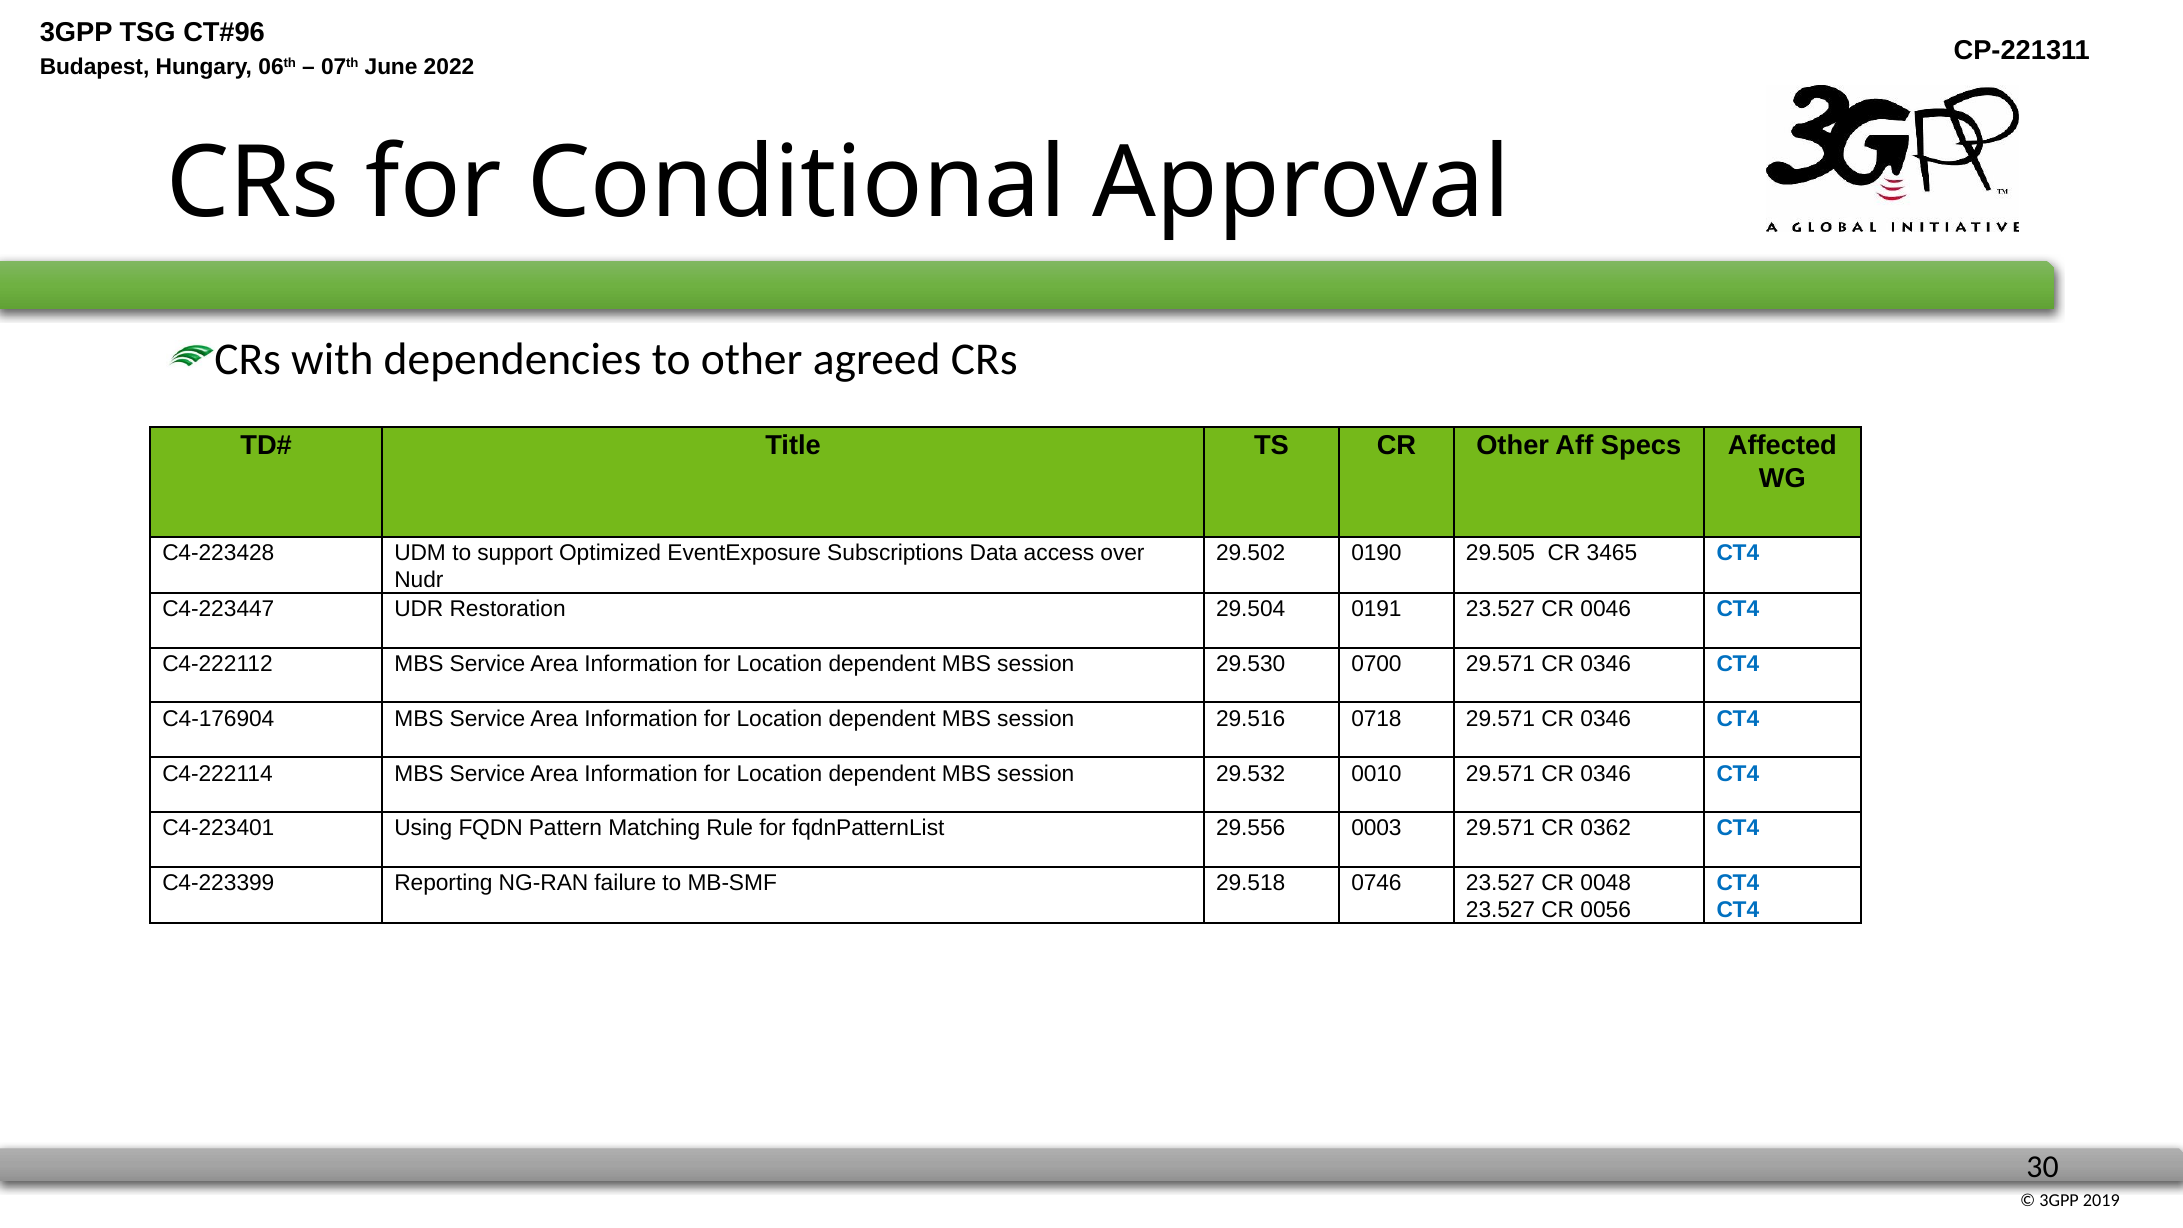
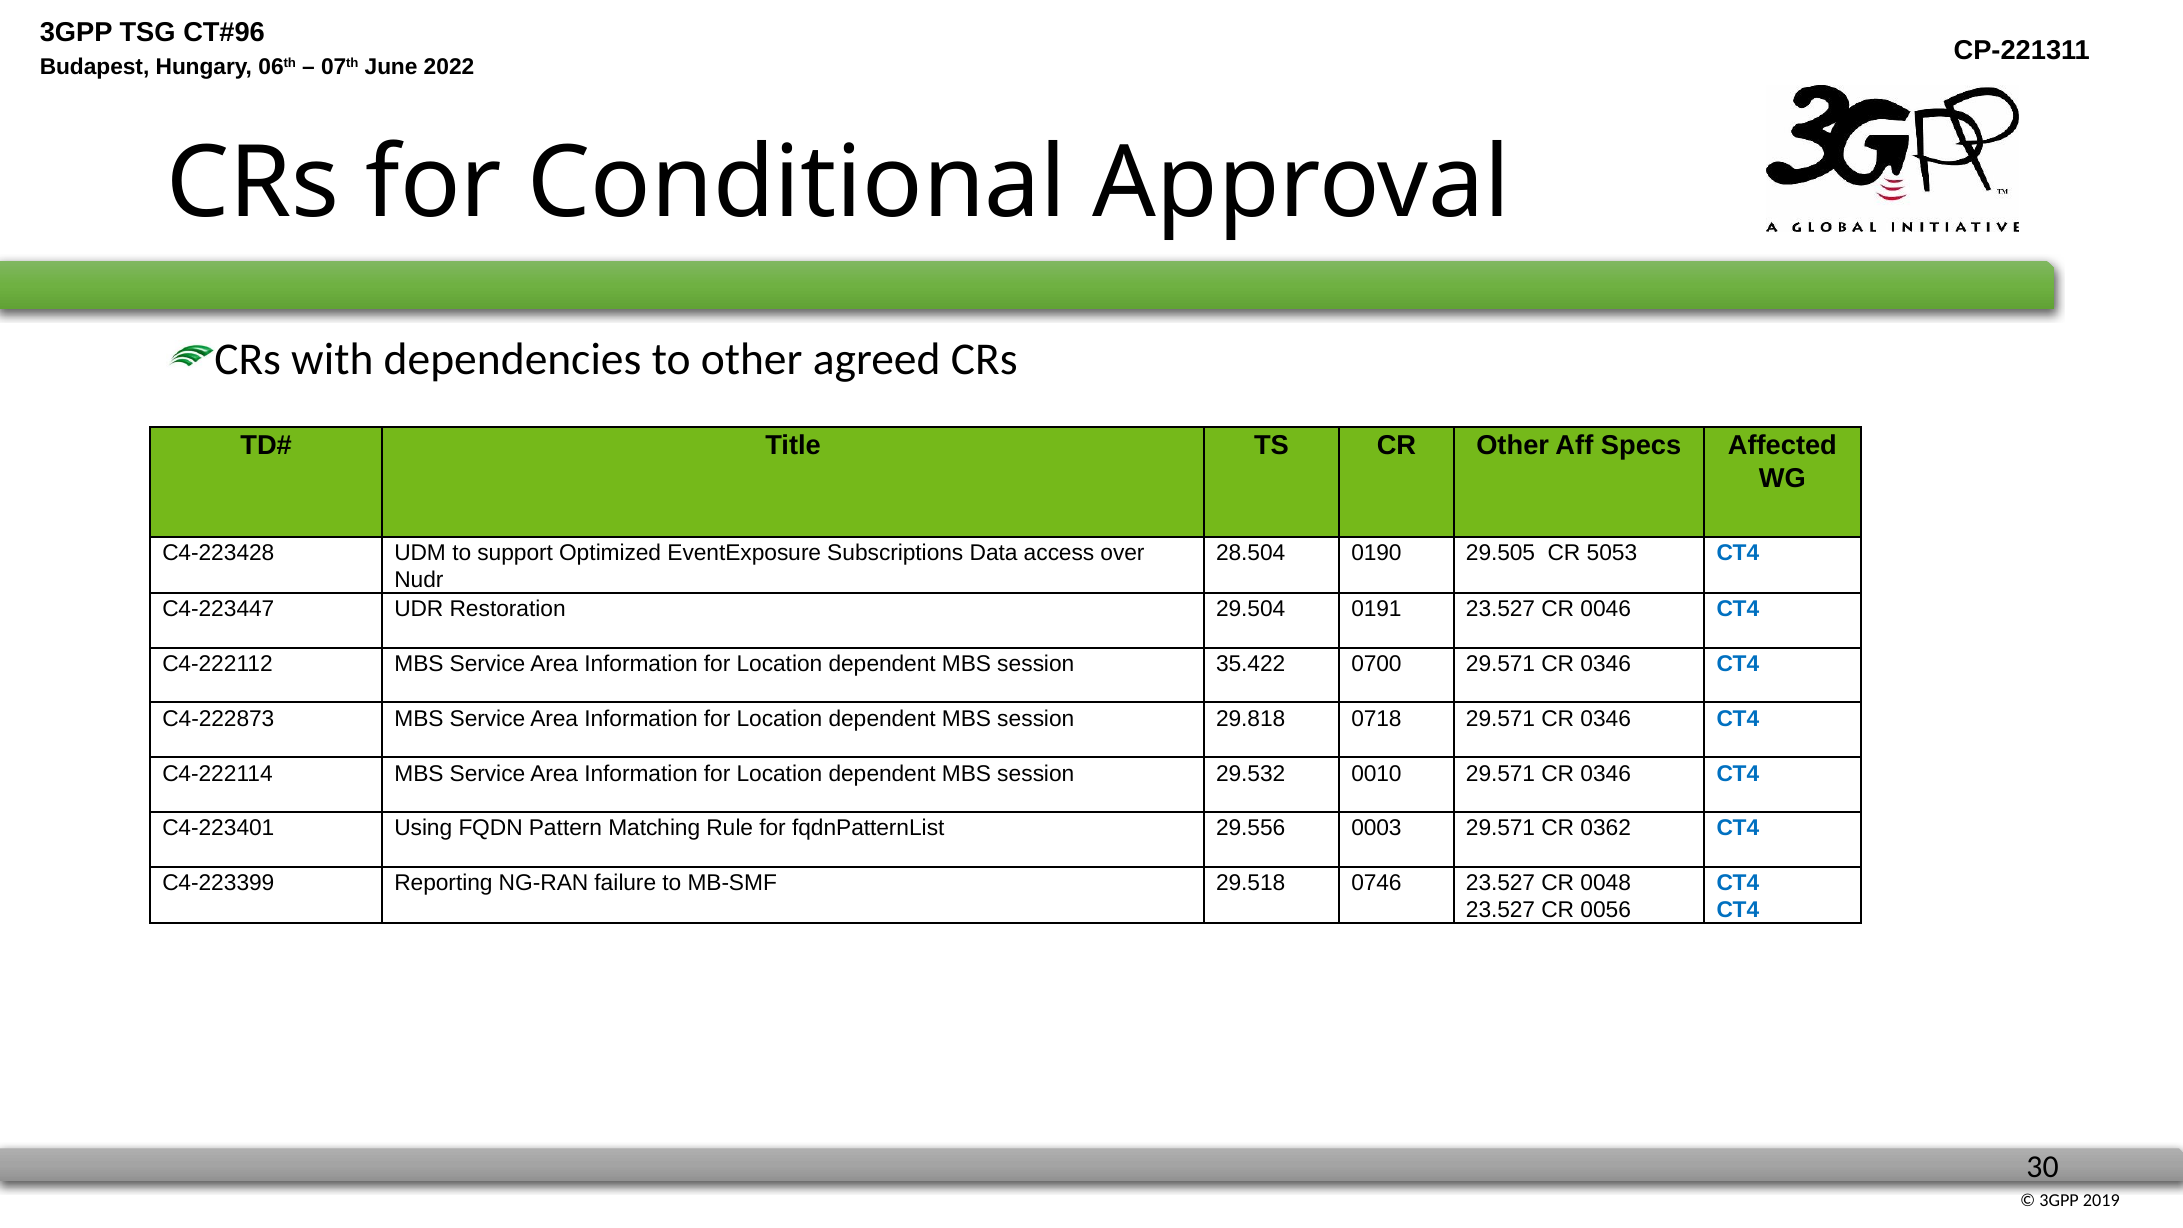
29.502: 29.502 -> 28.504
3465: 3465 -> 5053
29.530: 29.530 -> 35.422
C4-176904: C4-176904 -> C4-222873
29.516: 29.516 -> 29.818
